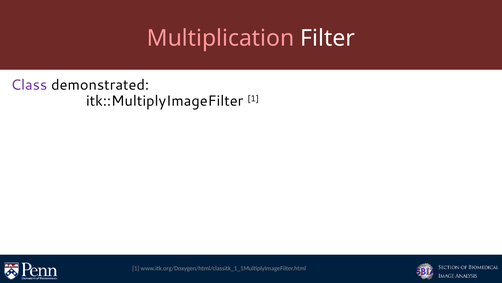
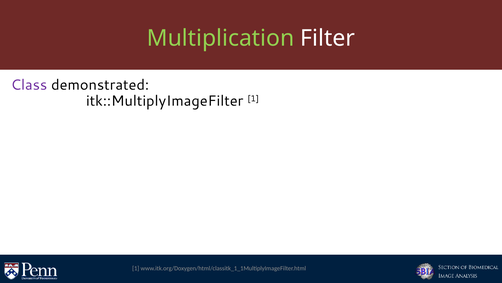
Multiplication colour: pink -> light green
